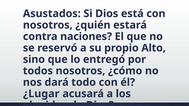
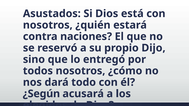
Alto: Alto -> Dijo
¿Lugar: ¿Lugar -> ¿Según
